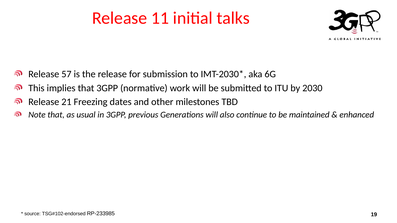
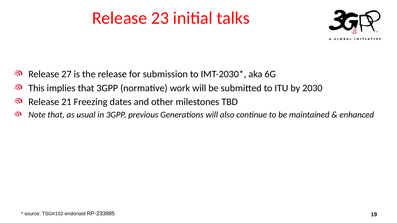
11: 11 -> 23
57: 57 -> 27
